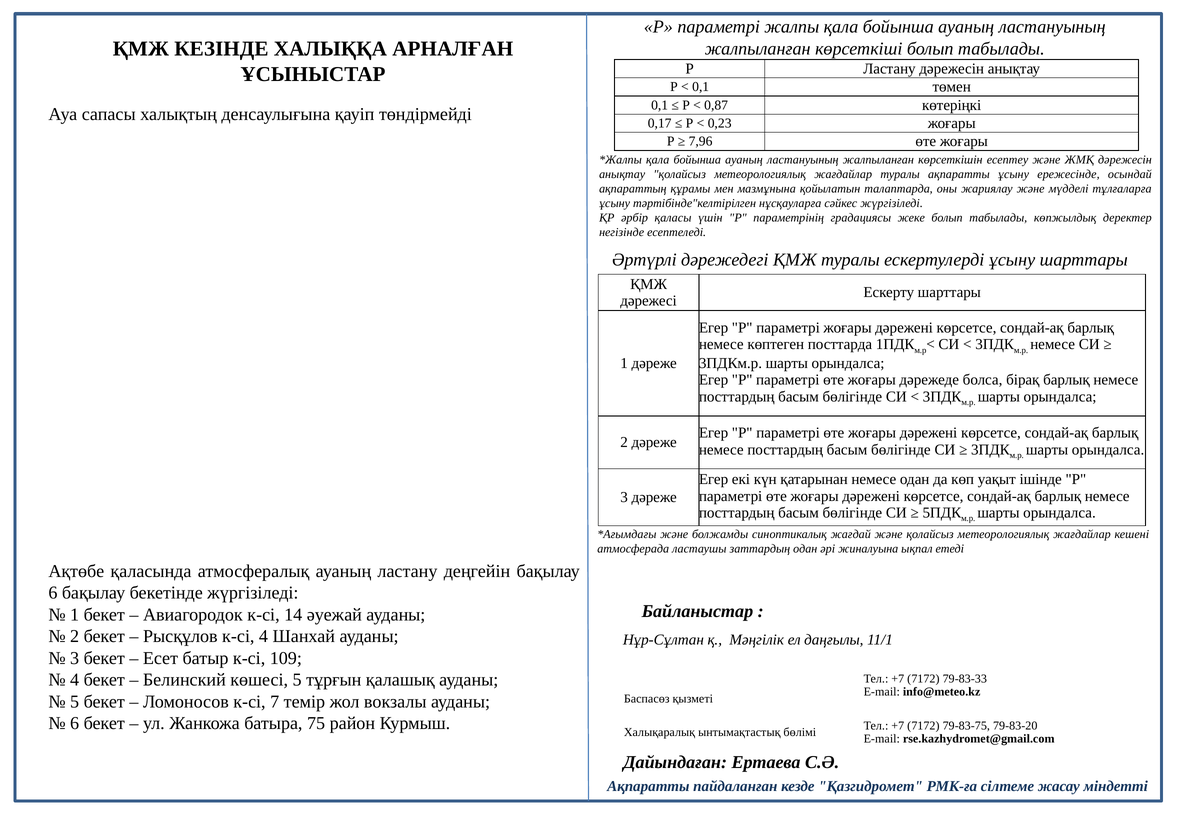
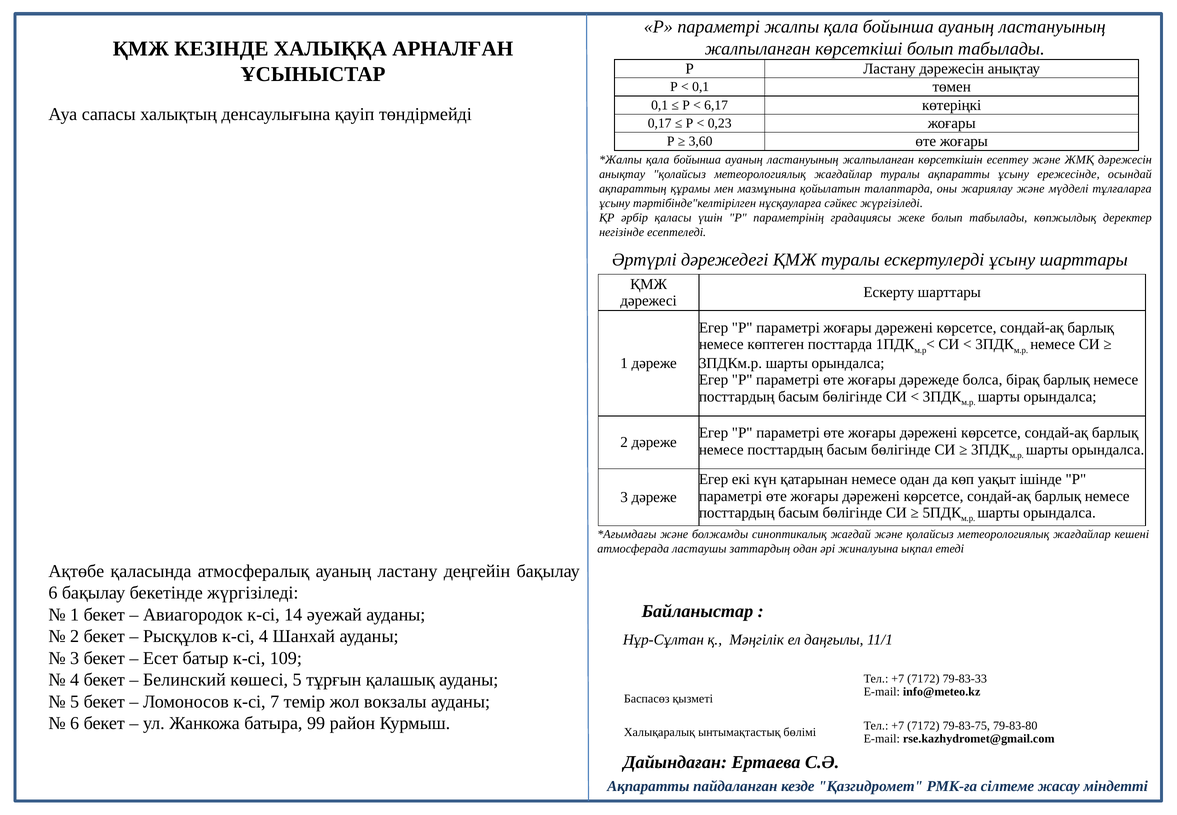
0,87: 0,87 -> 6,17
7,96: 7,96 -> 3,60
75: 75 -> 99
79-83-20: 79-83-20 -> 79-83-80
